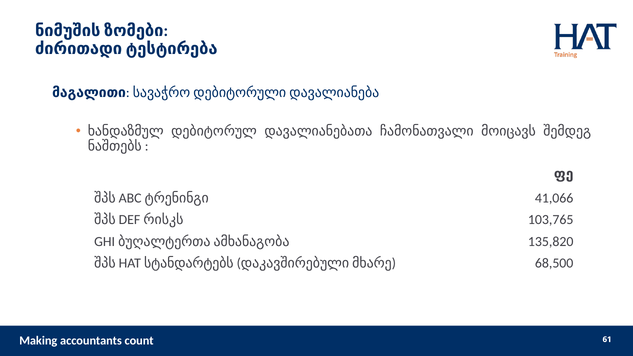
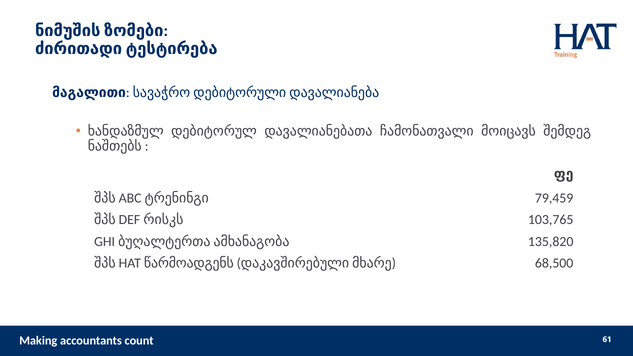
41,066: 41,066 -> 79,459
სტანდარტებს: სტანდარტებს -> წარმოადგენს
